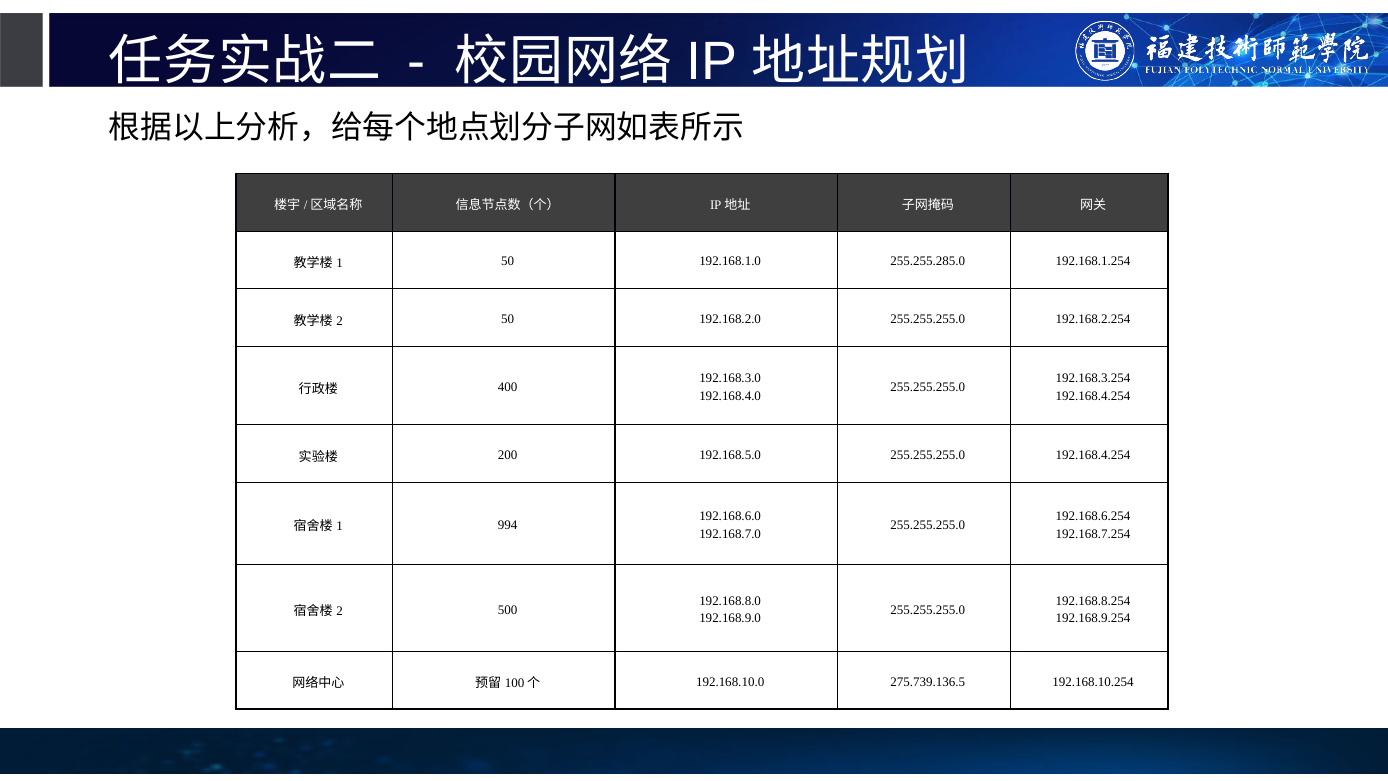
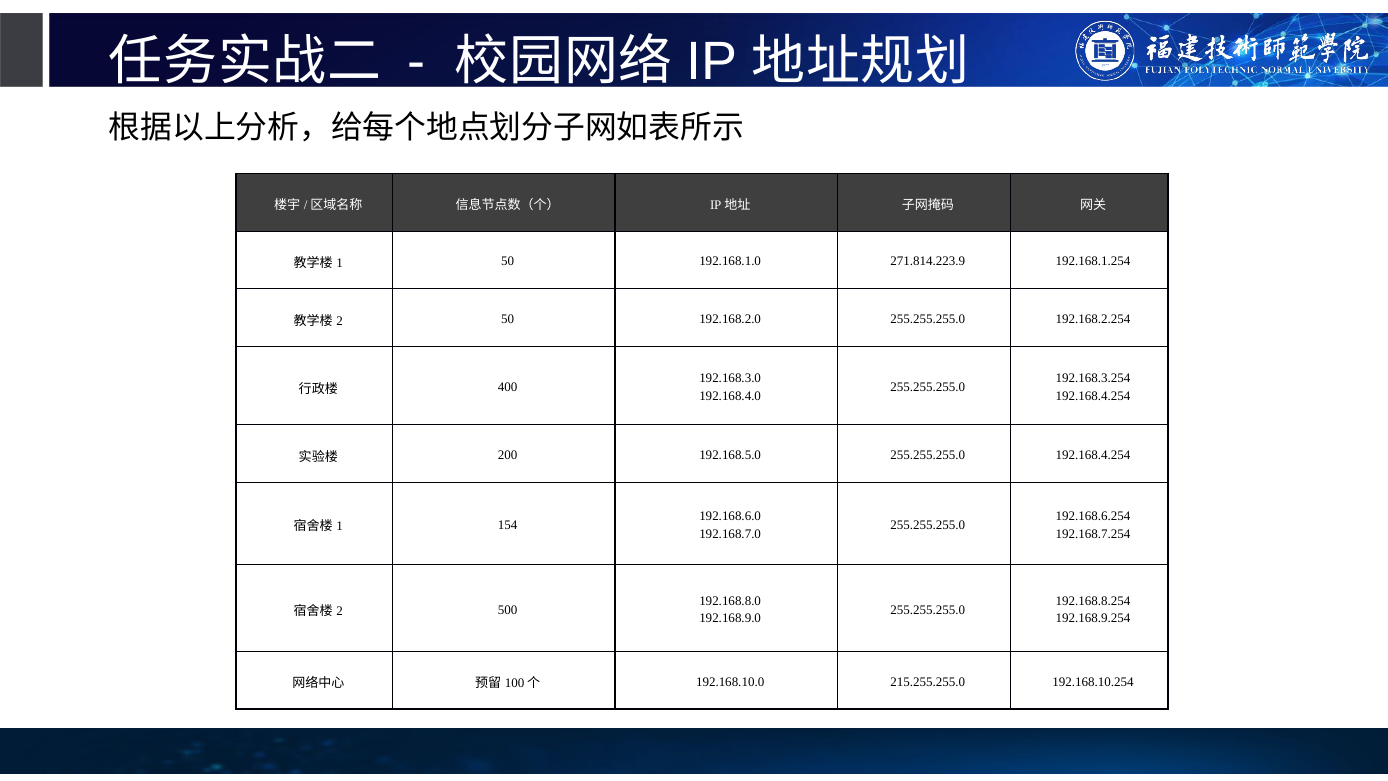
255.255.285.0: 255.255.285.0 -> 271.814.223.9
994: 994 -> 154
275.739.136.5: 275.739.136.5 -> 215.255.255.0
